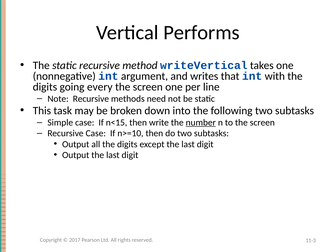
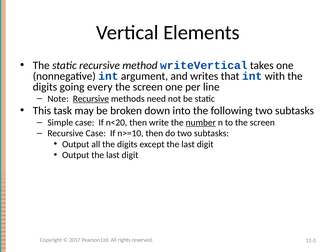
Performs: Performs -> Elements
Recursive at (91, 99) underline: none -> present
n<15: n<15 -> n<20
